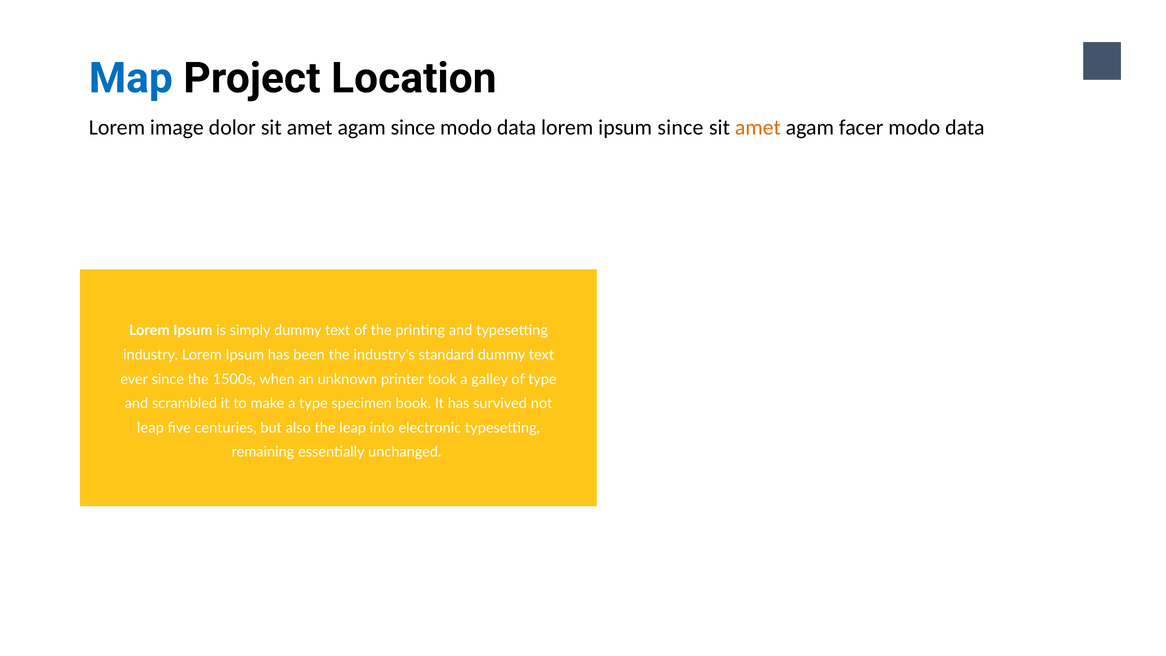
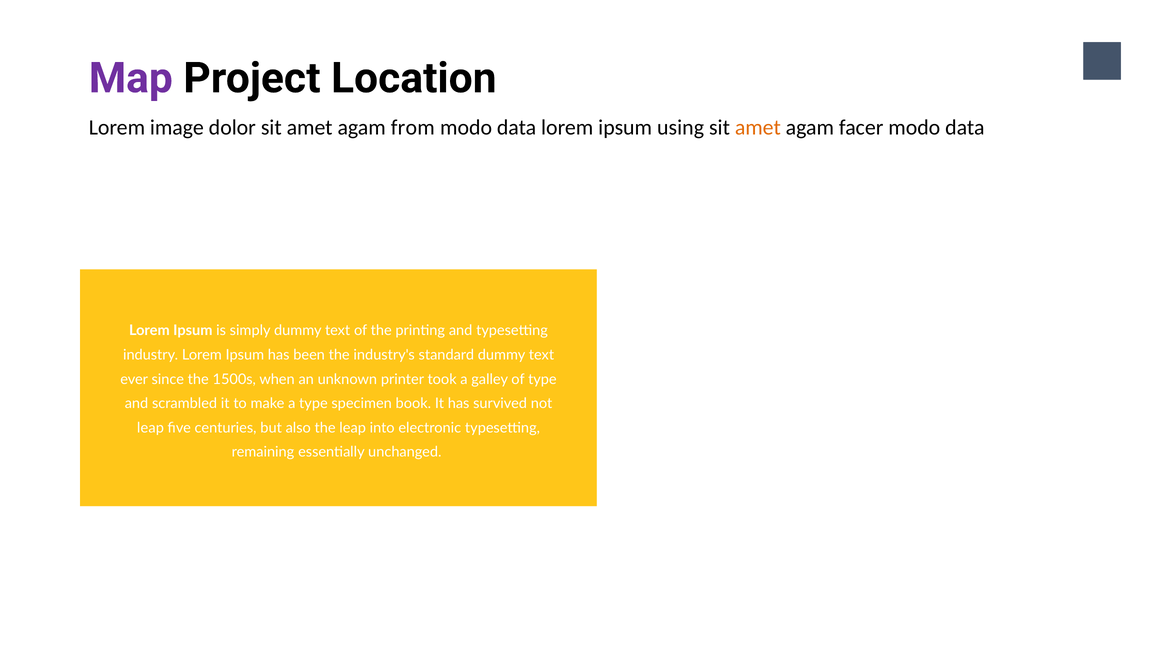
Map colour: blue -> purple
agam since: since -> from
ipsum since: since -> using
